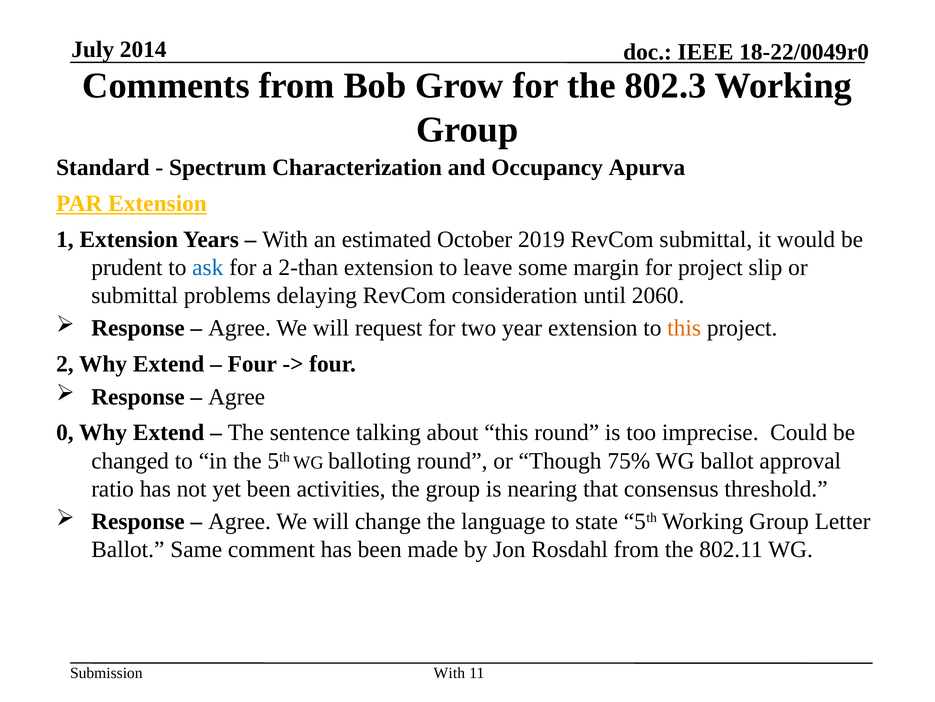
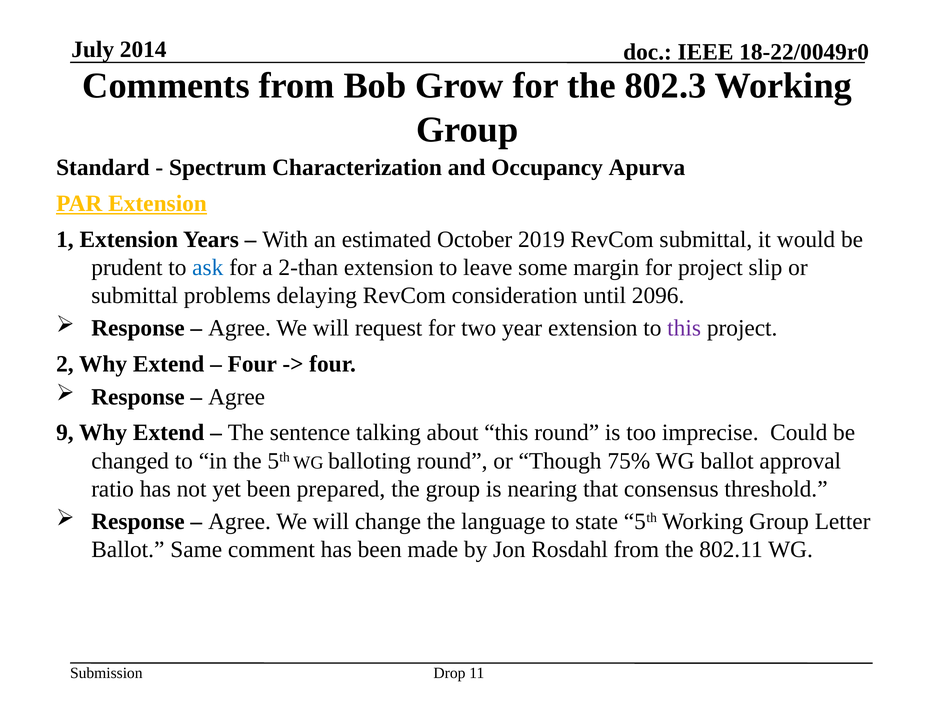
2060: 2060 -> 2096
this at (684, 328) colour: orange -> purple
0: 0 -> 9
activities: activities -> prepared
With at (449, 673): With -> Drop
